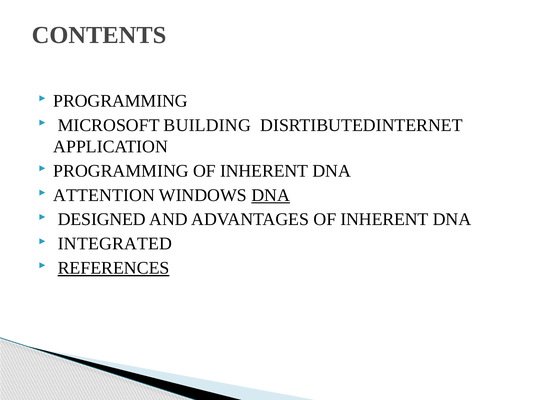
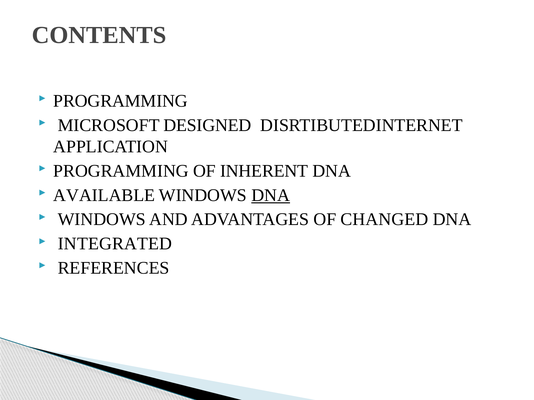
BUILDING: BUILDING -> DESIGNED
ATTENTION: ATTENTION -> AVAILABLE
DESIGNED at (102, 220): DESIGNED -> WINDOWS
ADVANTAGES OF INHERENT: INHERENT -> CHANGED
REFERENCES underline: present -> none
